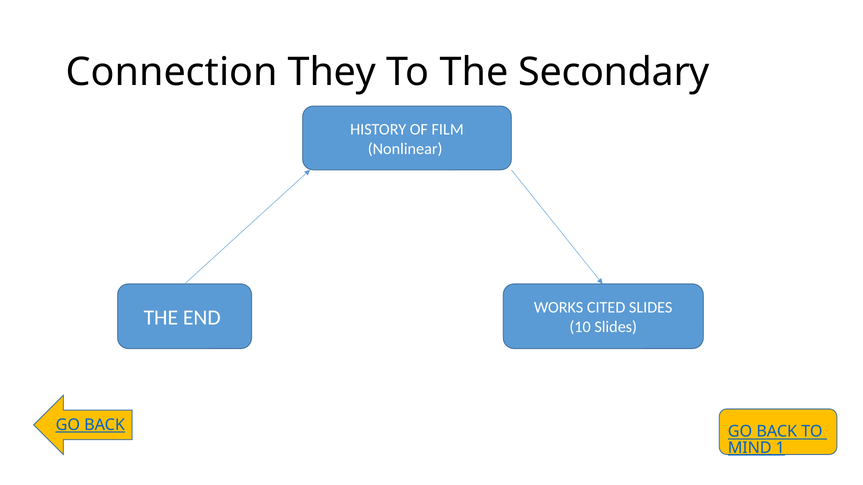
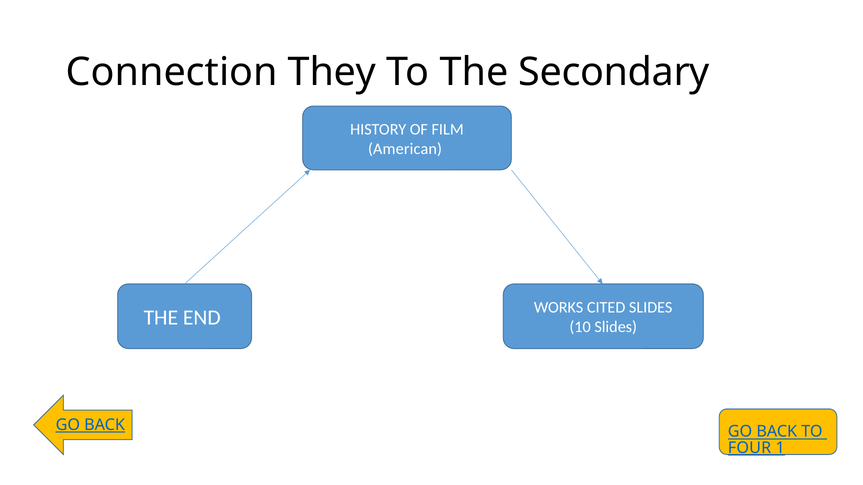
Nonlinear: Nonlinear -> American
MIND: MIND -> FOUR
